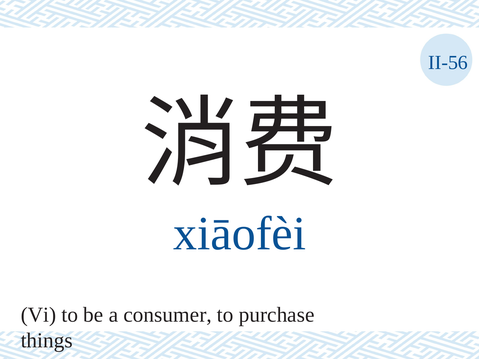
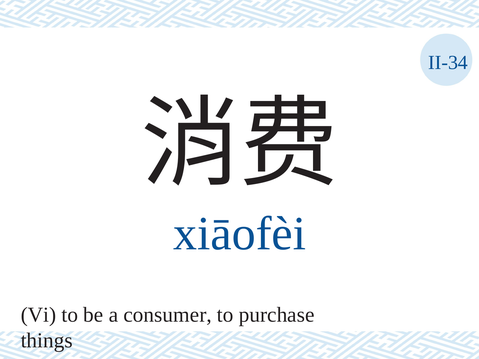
II-56: II-56 -> II-34
